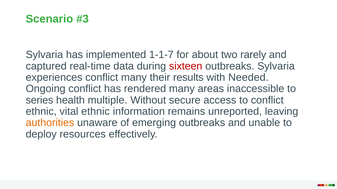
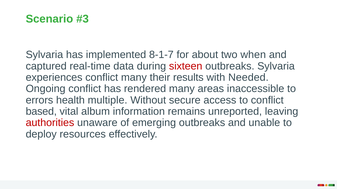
1-1-7: 1-1-7 -> 8-1-7
rarely: rarely -> when
series: series -> errors
ethnic at (41, 112): ethnic -> based
vital ethnic: ethnic -> album
authorities colour: orange -> red
